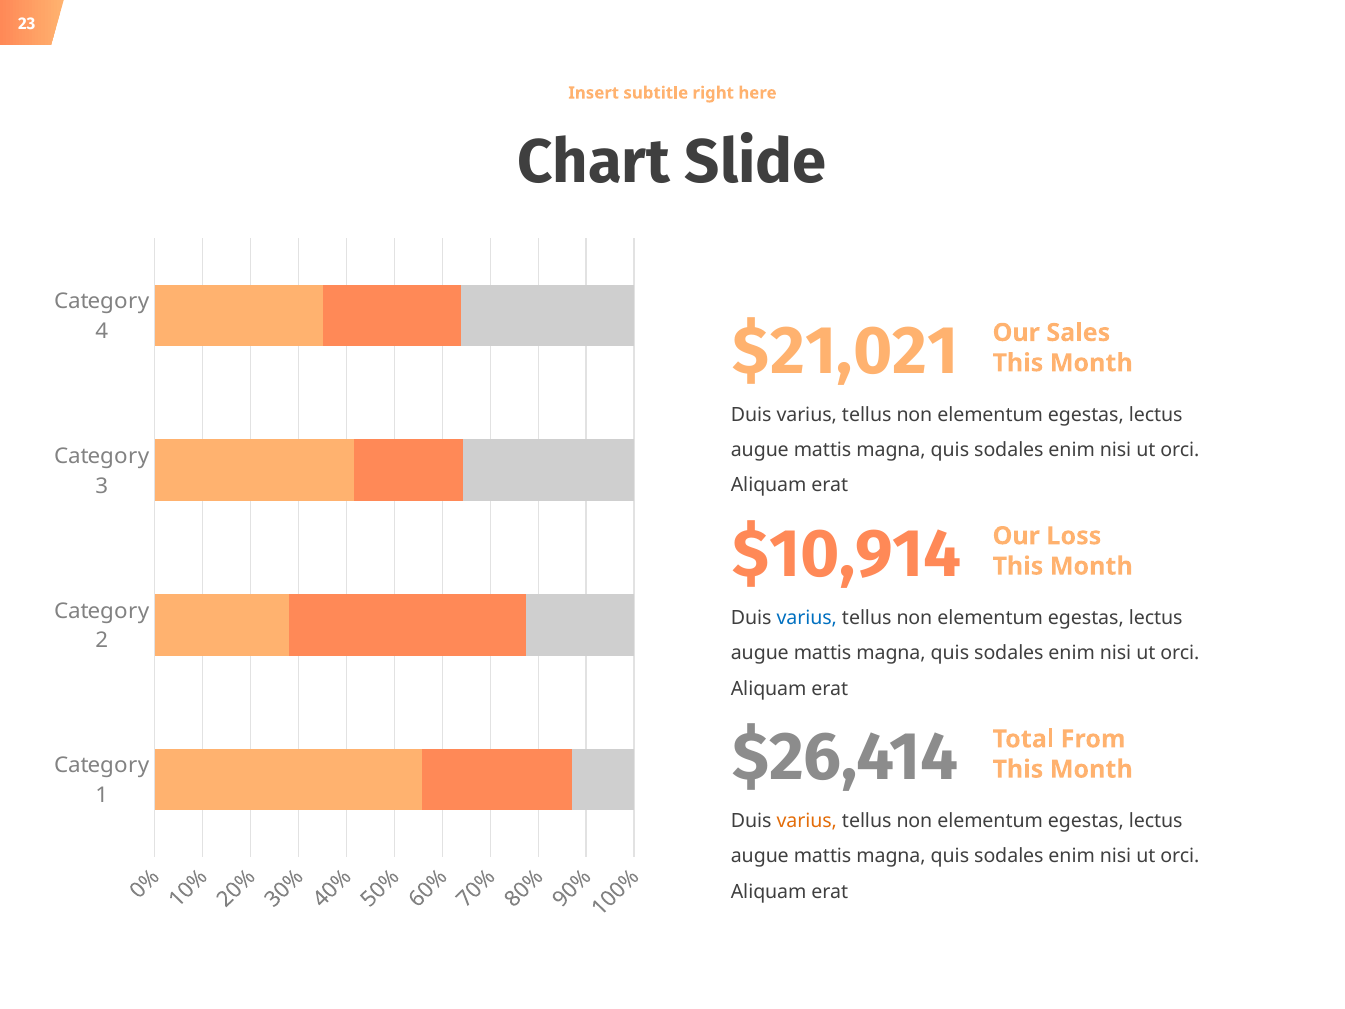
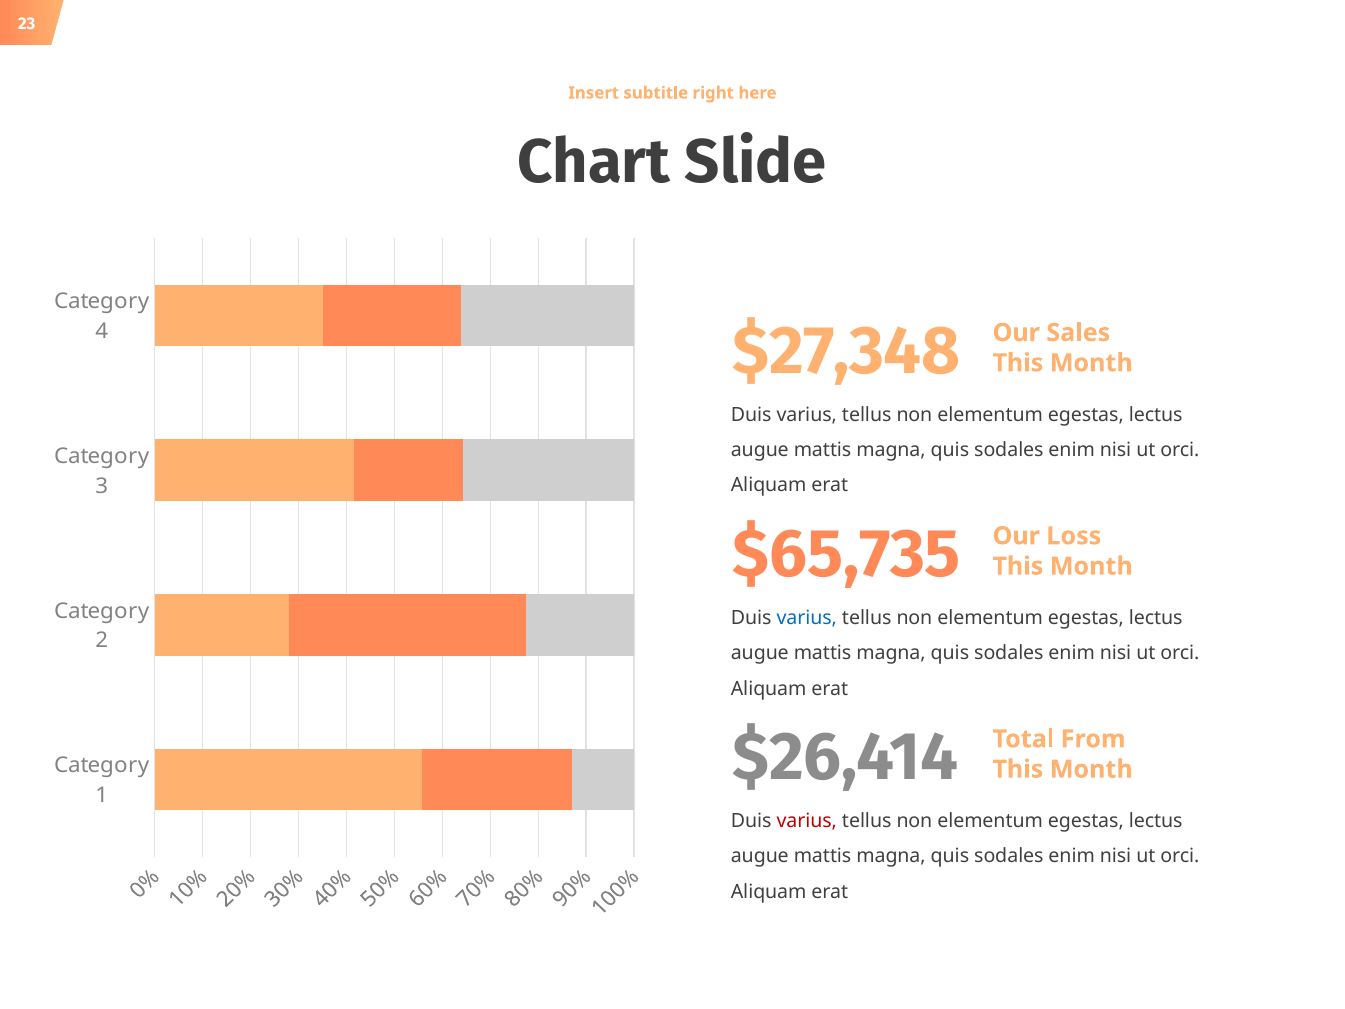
$21,021: $21,021 -> $27,348
$10,914: $10,914 -> $65,735
varius at (807, 821) colour: orange -> red
